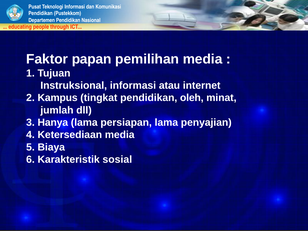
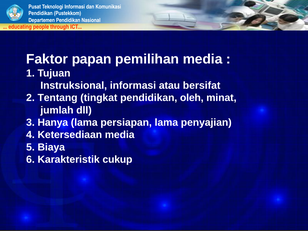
internet: internet -> bersifat
Kampus: Kampus -> Tentang
sosial: sosial -> cukup
